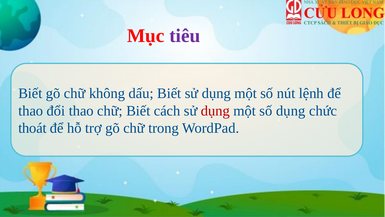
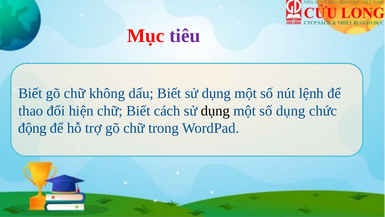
đổi thao: thao -> hiện
dụng at (215, 111) colour: red -> black
thoát: thoát -> động
